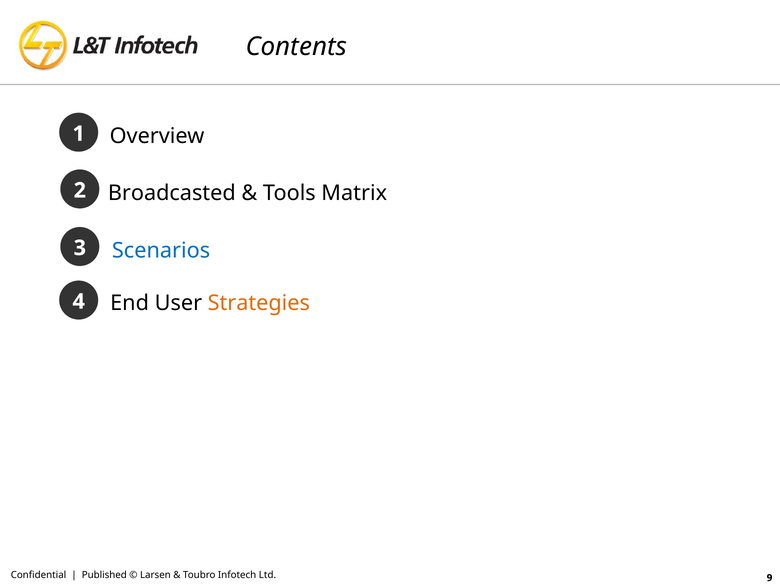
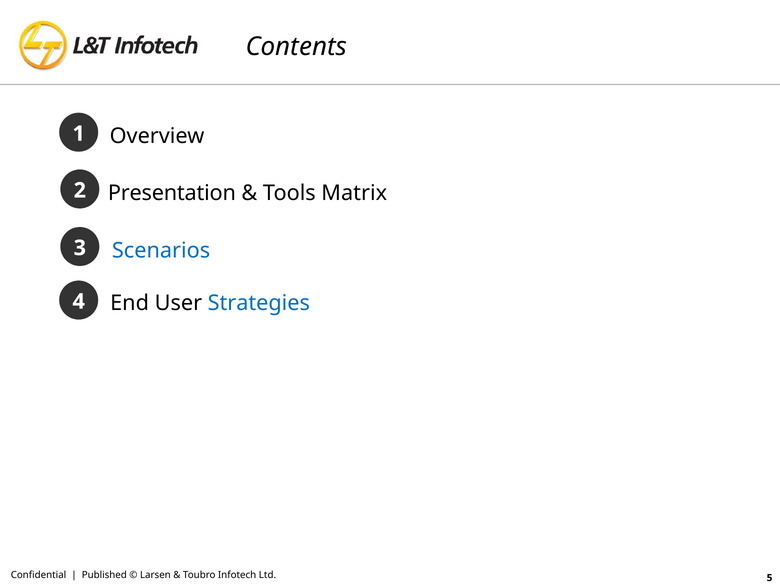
Broadcasted: Broadcasted -> Presentation
Strategies colour: orange -> blue
9: 9 -> 5
